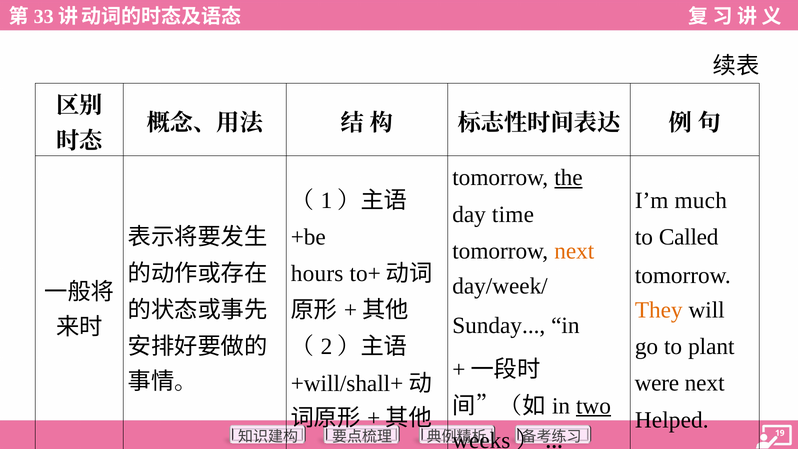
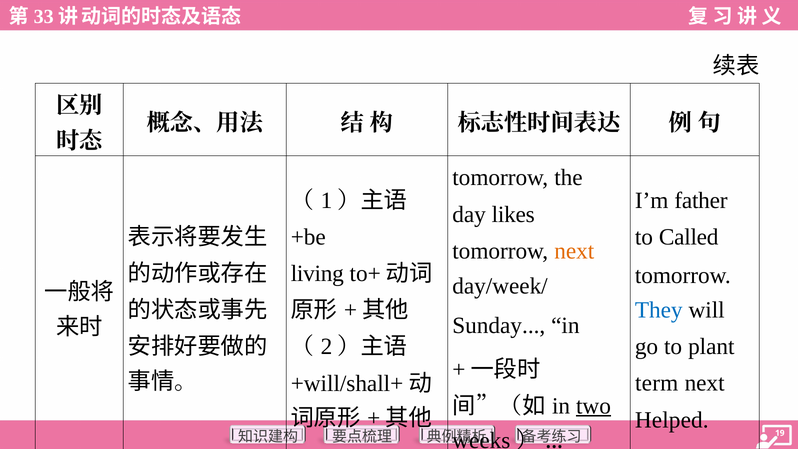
the underline: present -> none
much: much -> father
time: time -> likes
hours: hours -> living
They colour: orange -> blue
were: were -> term
